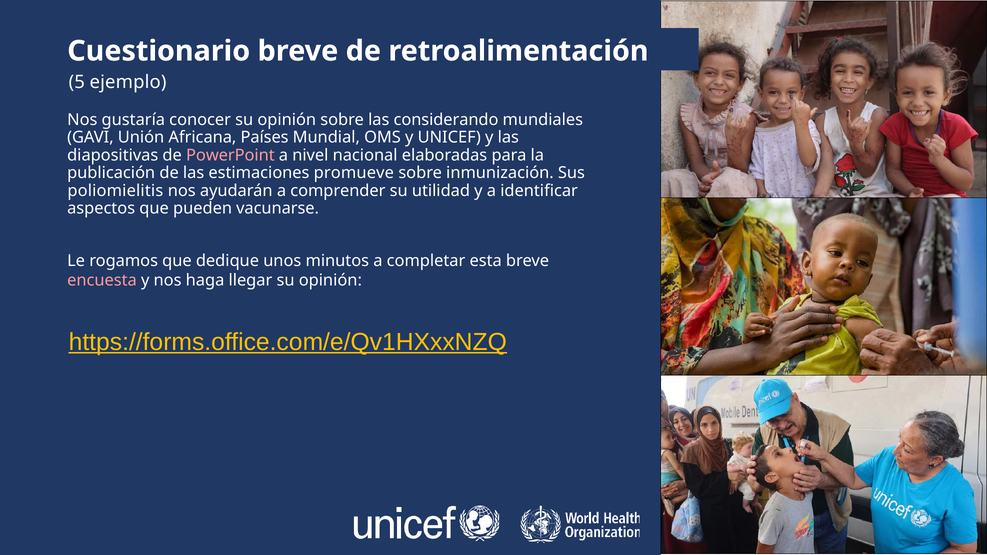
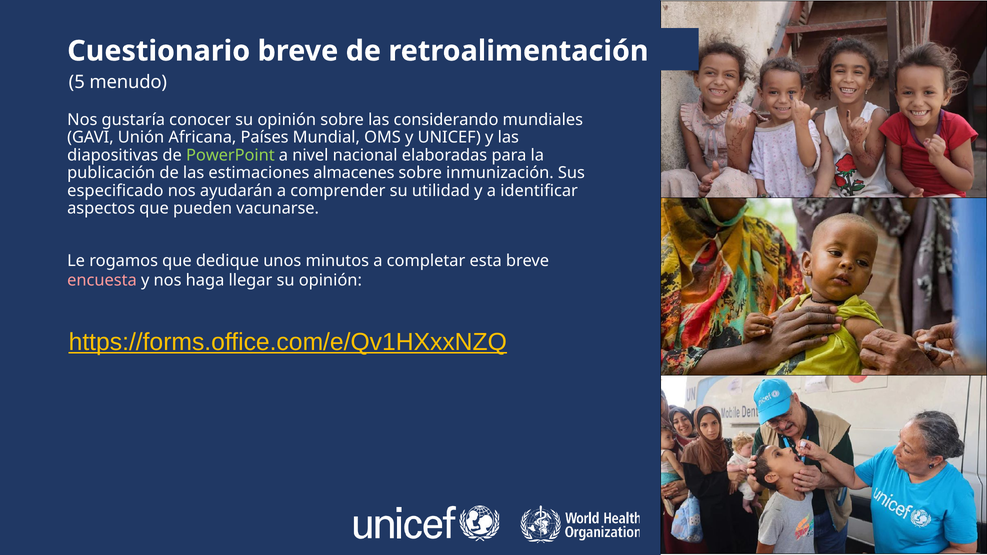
ejemplo: ejemplo -> menudo
PowerPoint colour: pink -> light green
promueve: promueve -> almacenes
poliomielitis: poliomielitis -> especificado
